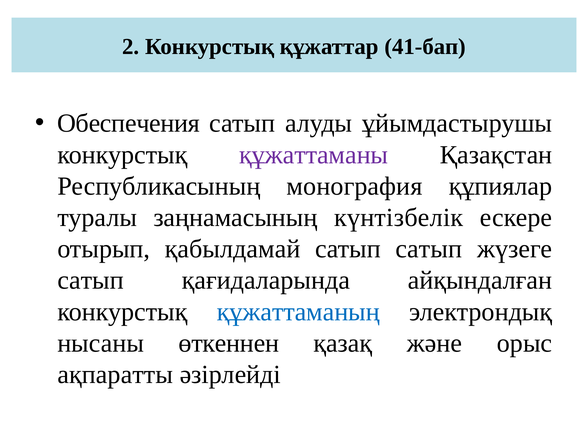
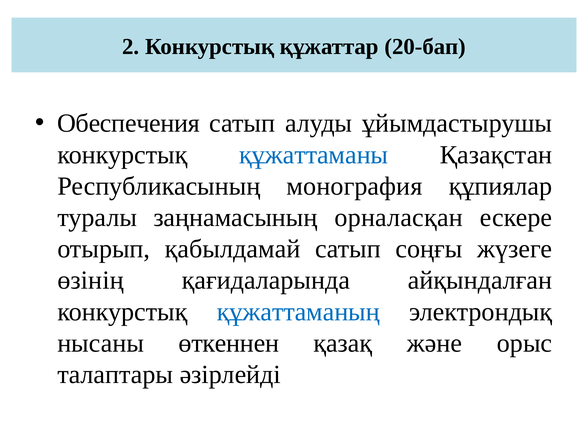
41-бап: 41-бап -> 20-бап
құжаттаманы colour: purple -> blue
күнтізбелік: күнтізбелік -> орналасқан
сатып сатып: сатып -> соңғы
сатып at (91, 280): сатып -> өзінің
ақпаратты: ақпаратты -> талаптары
